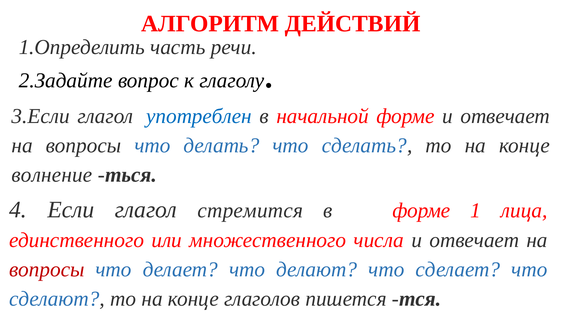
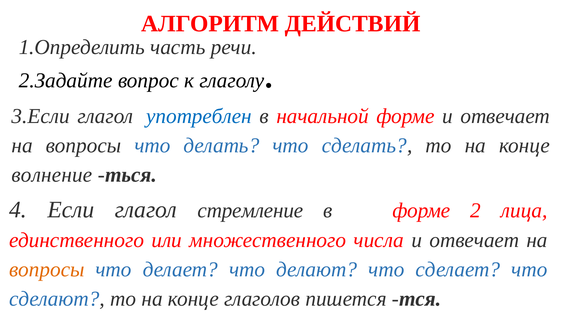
стремится: стремится -> стремление
1: 1 -> 2
вопросы at (47, 269) colour: red -> orange
